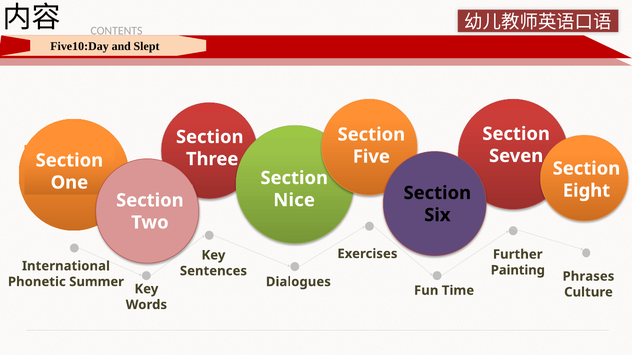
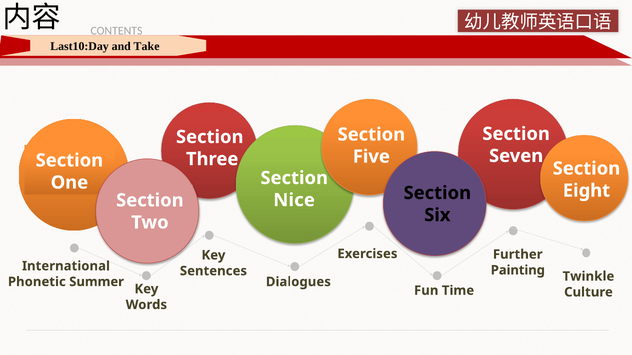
Five10:Day: Five10:Day -> Last10:Day
Slept: Slept -> Take
Phrases: Phrases -> Twinkle
